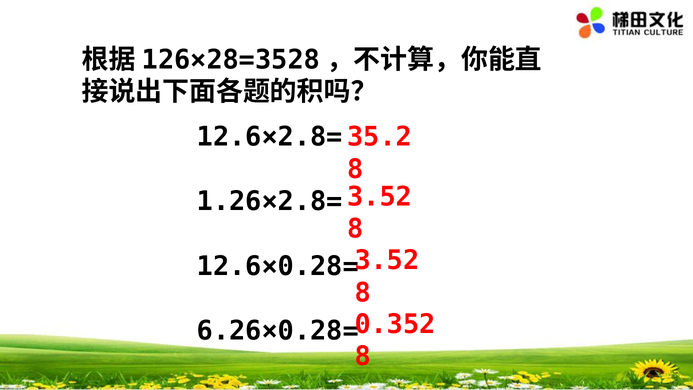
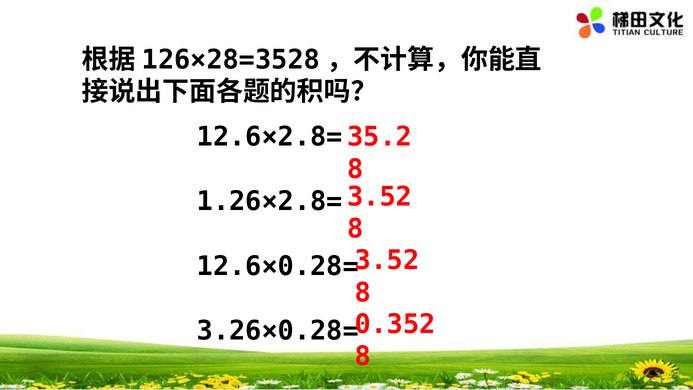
6.26×0.28=: 6.26×0.28= -> 3.26×0.28=
